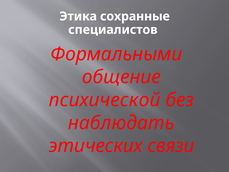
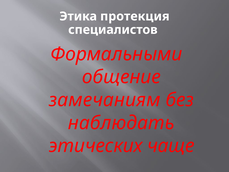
сохранные: сохранные -> протекция
психической: психической -> замечаниям
связи: связи -> чаще
